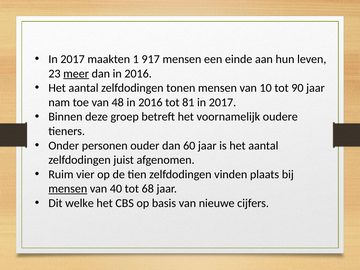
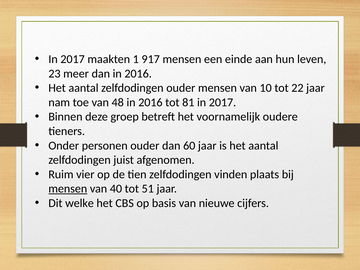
meer underline: present -> none
zelfdodingen tonen: tonen -> ouder
90: 90 -> 22
68: 68 -> 51
